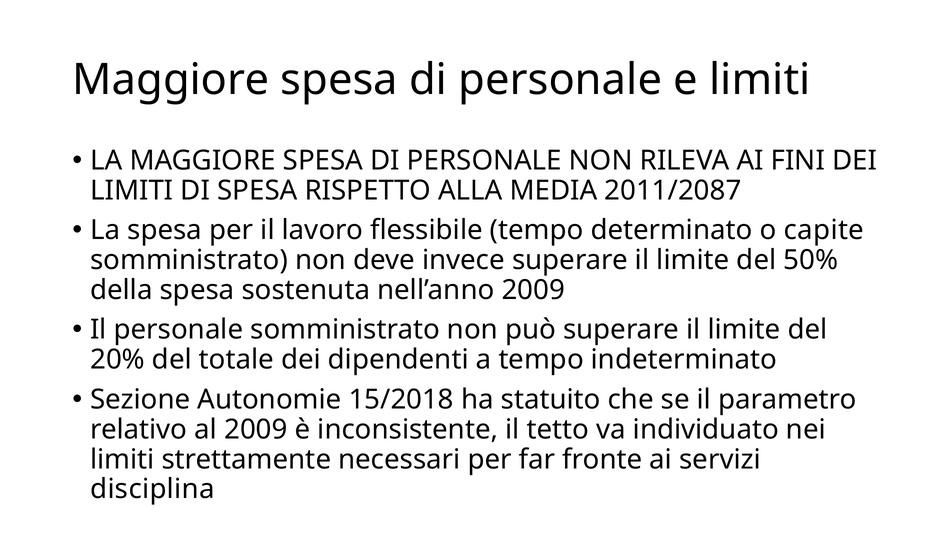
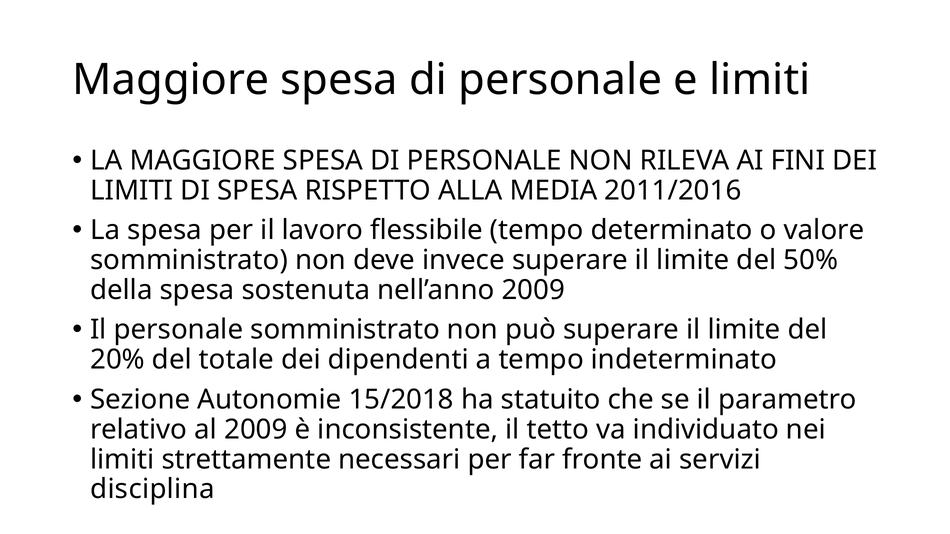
2011/2087: 2011/2087 -> 2011/2016
capite: capite -> valore
